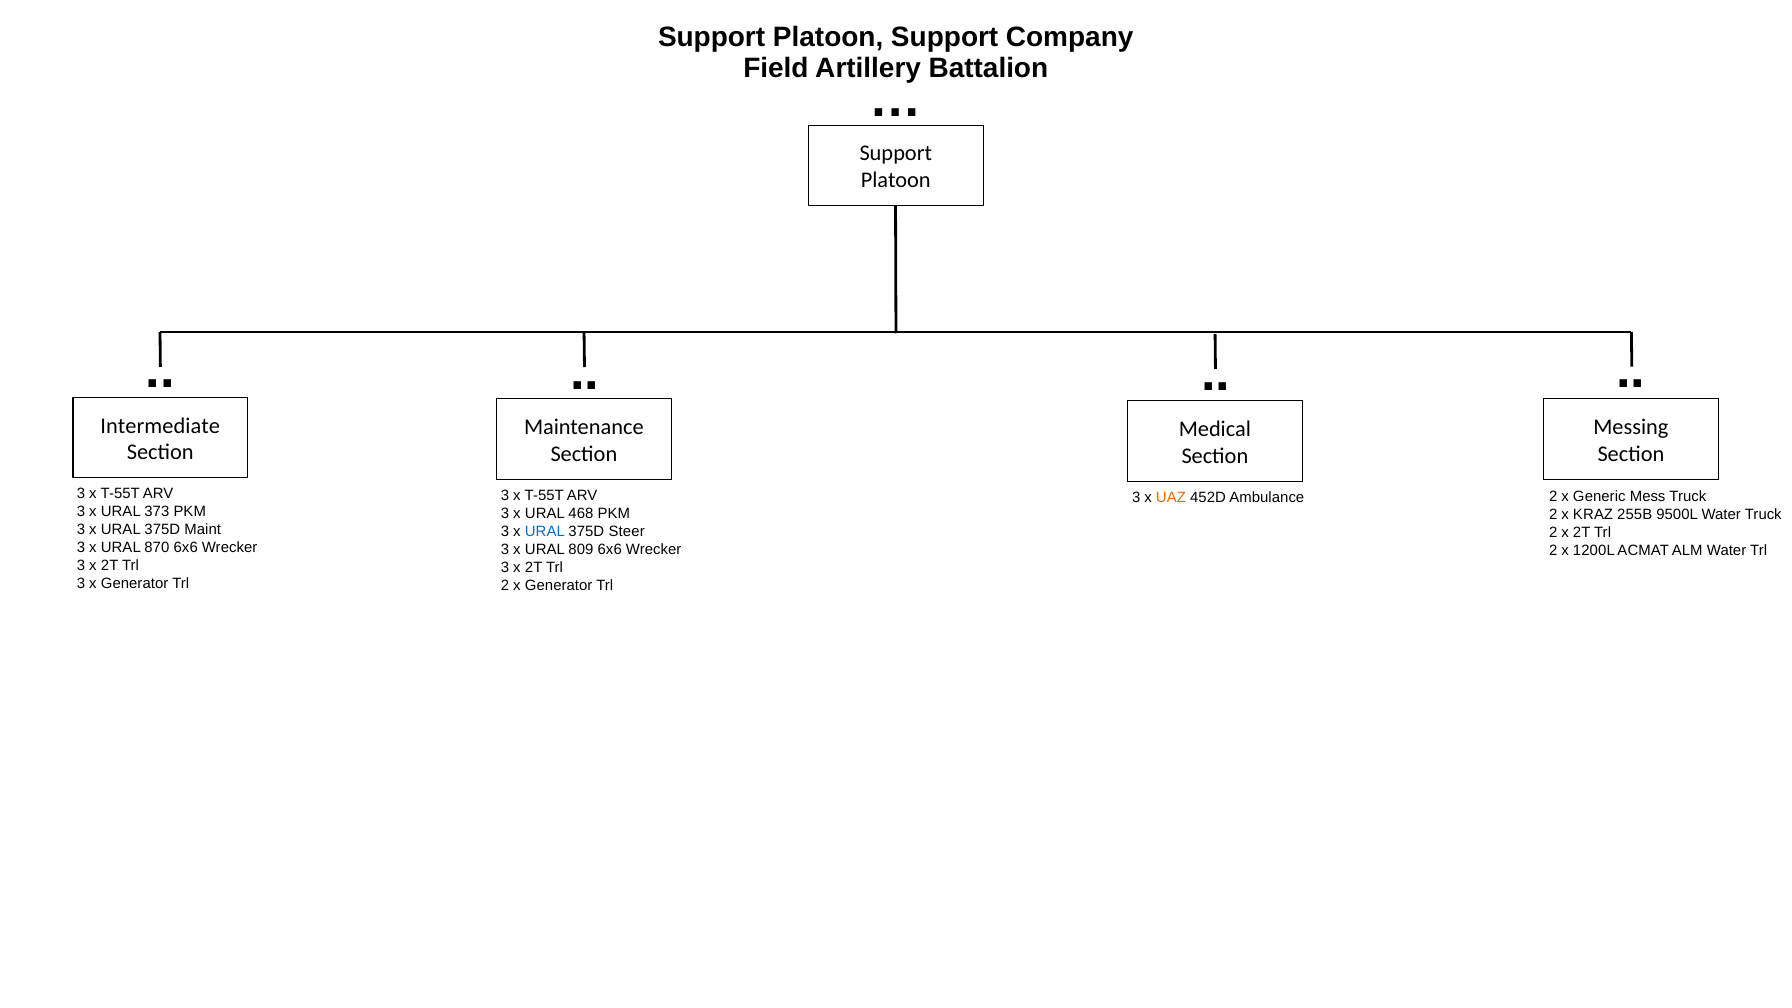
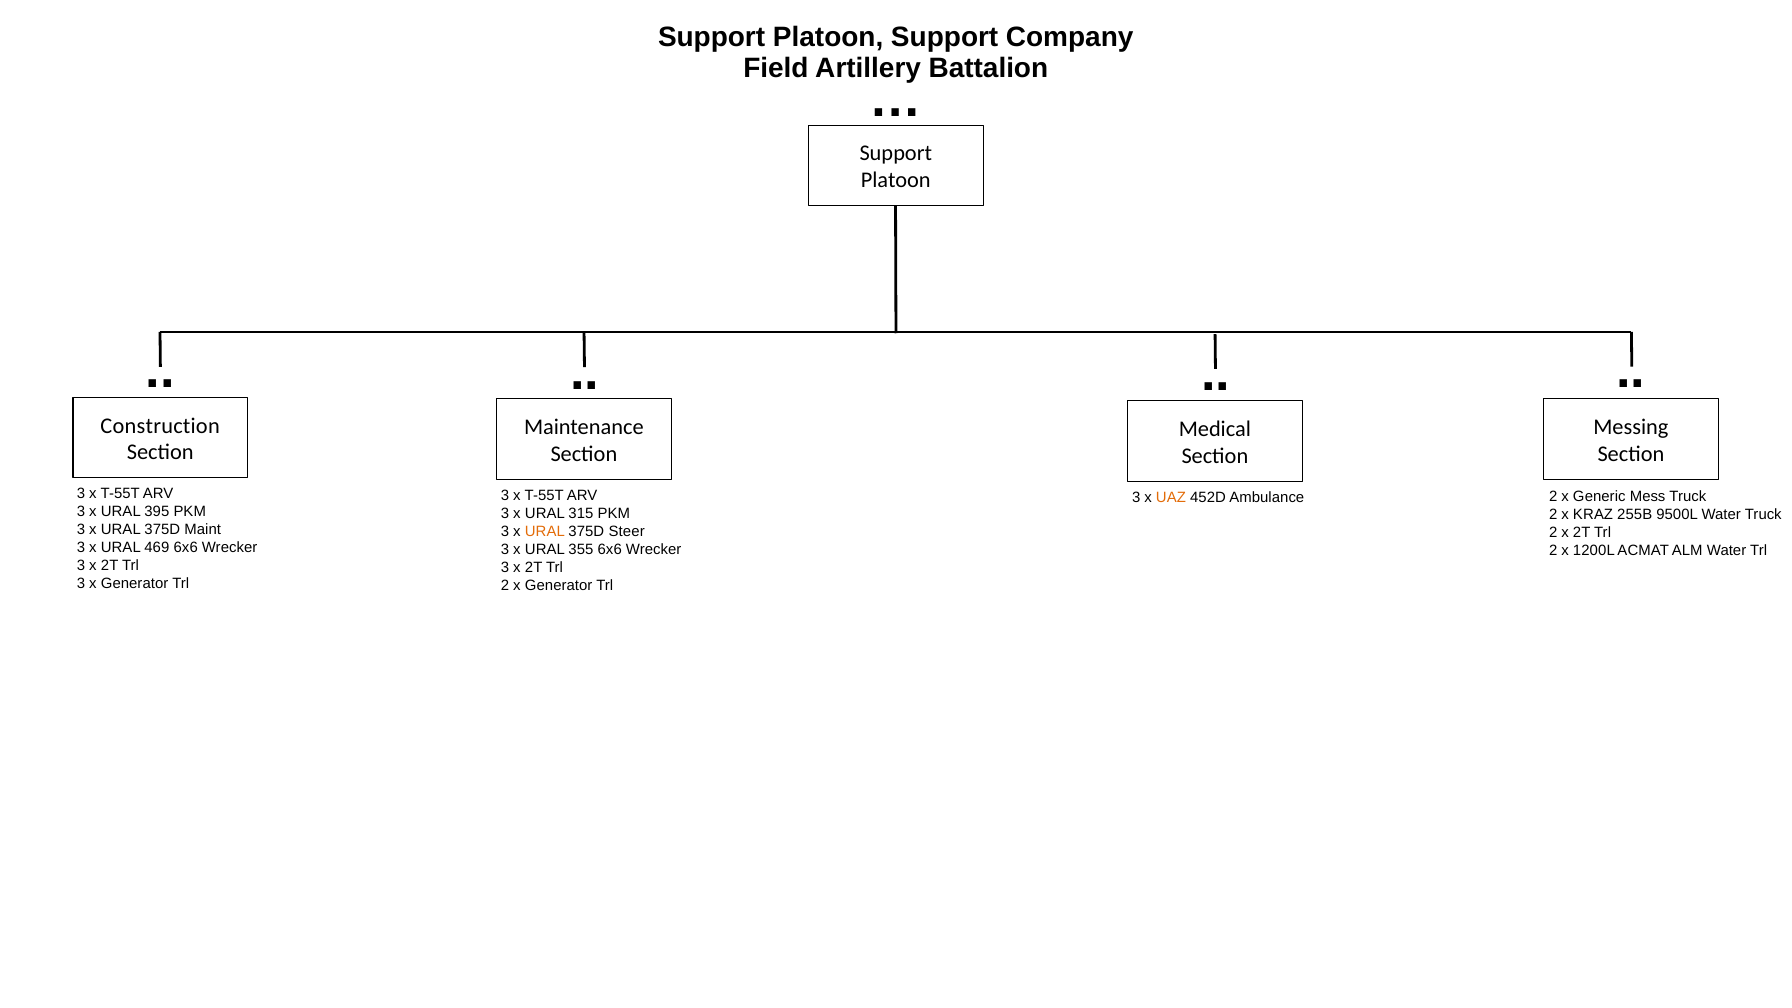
Intermediate: Intermediate -> Construction
373: 373 -> 395
468: 468 -> 315
URAL at (545, 532) colour: blue -> orange
870: 870 -> 469
809: 809 -> 355
